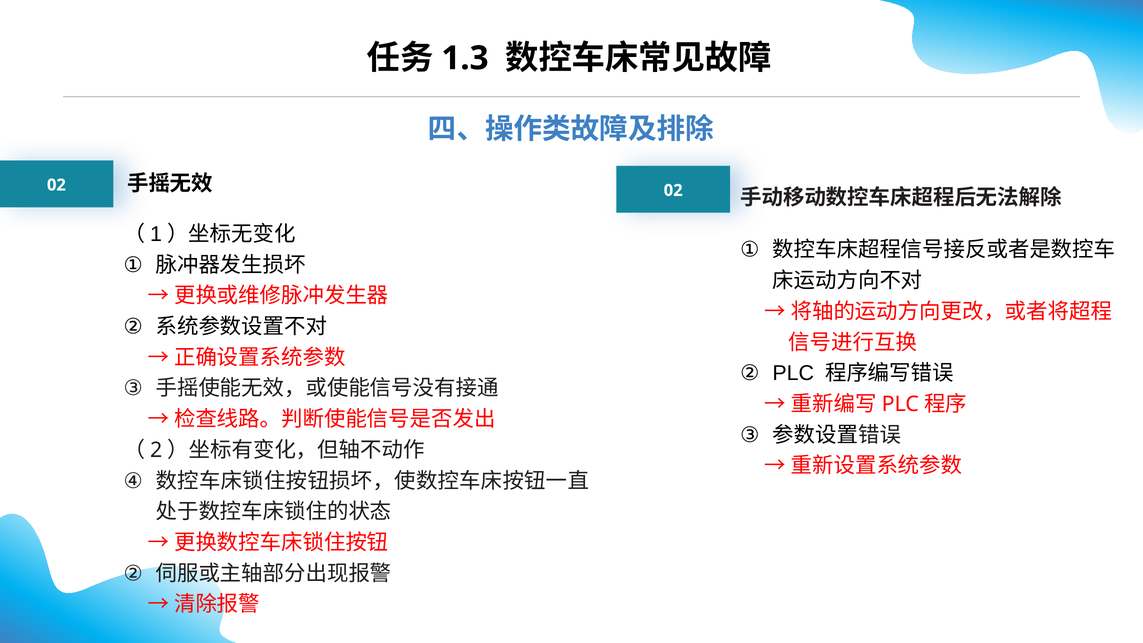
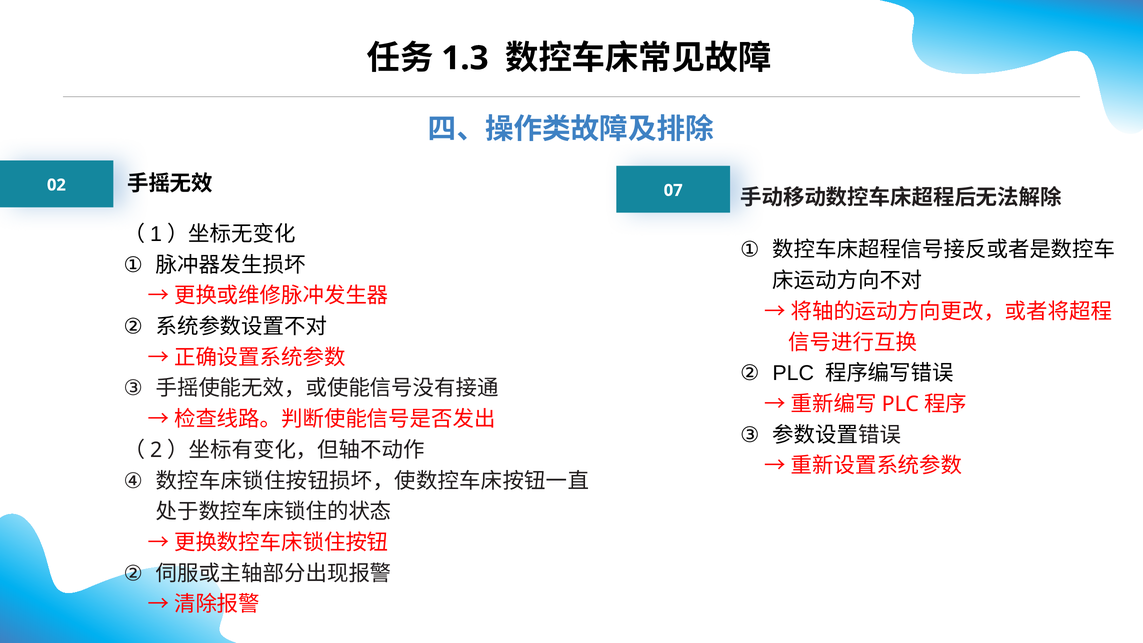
02 02: 02 -> 07
